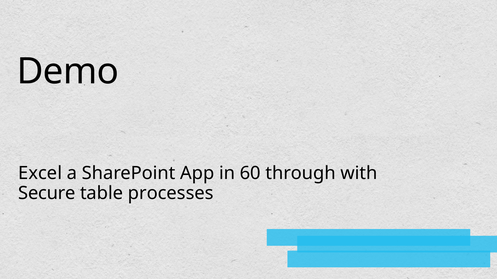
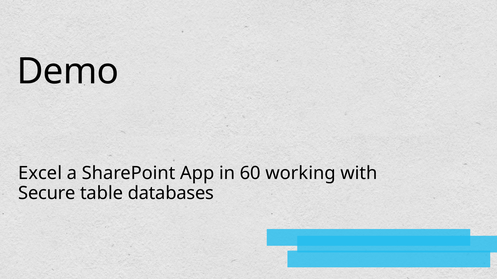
through: through -> working
processes: processes -> databases
